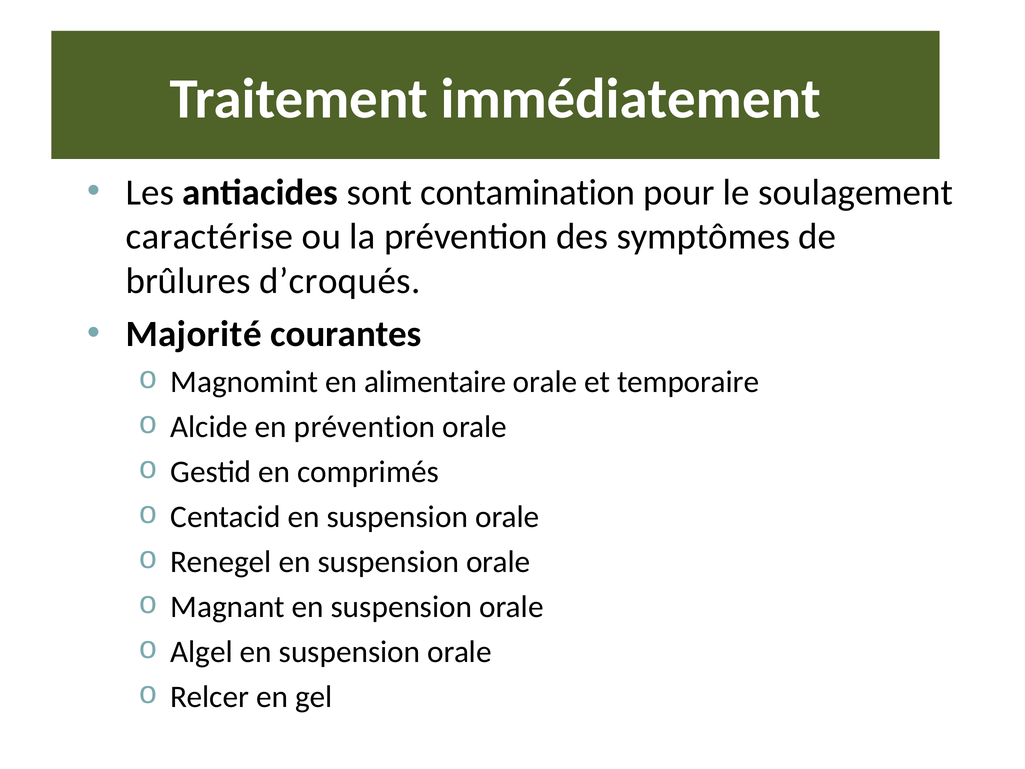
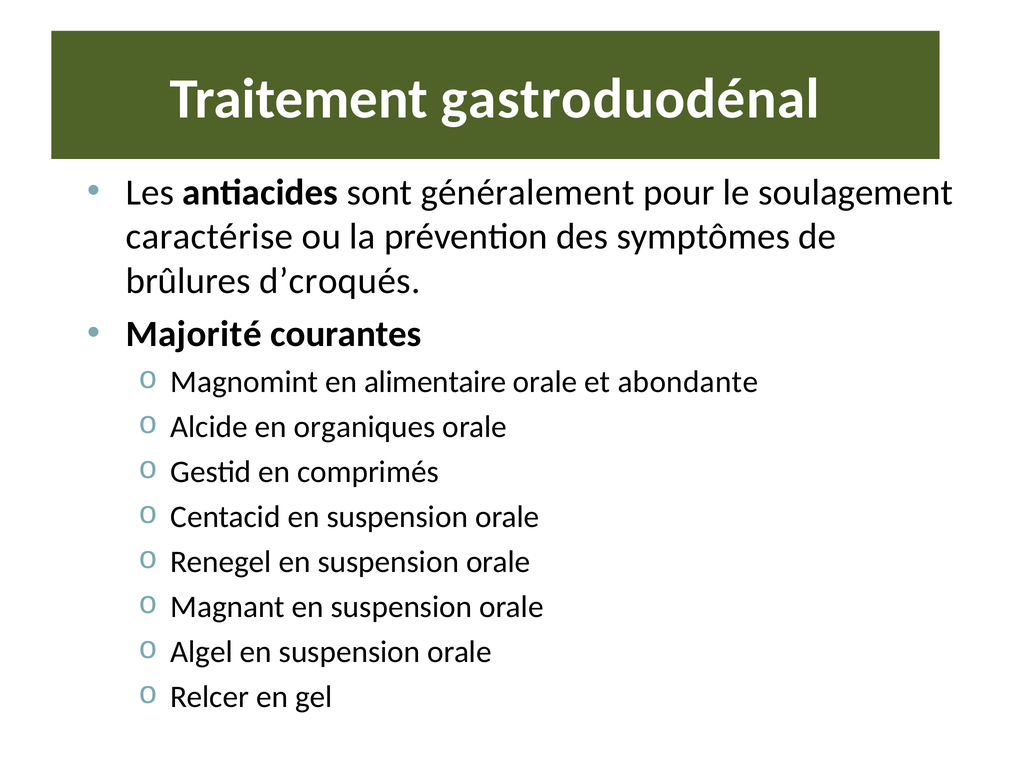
immédiatement: immédiatement -> gastroduodénal
contamination: contamination -> généralement
temporaire: temporaire -> abondante
en prévention: prévention -> organiques
